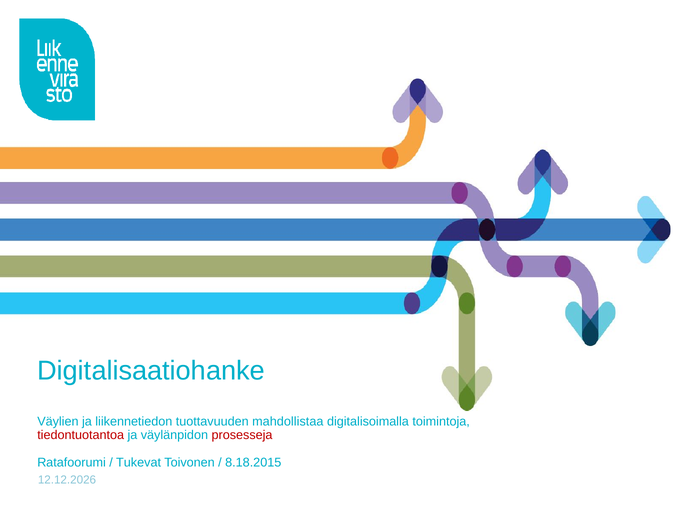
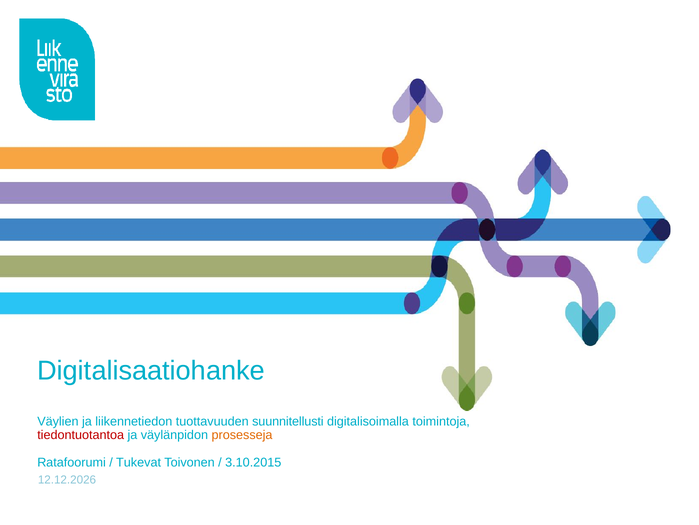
mahdollistaa: mahdollistaa -> suunnitellusti
prosesseja colour: red -> orange
8.18.2015: 8.18.2015 -> 3.10.2015
